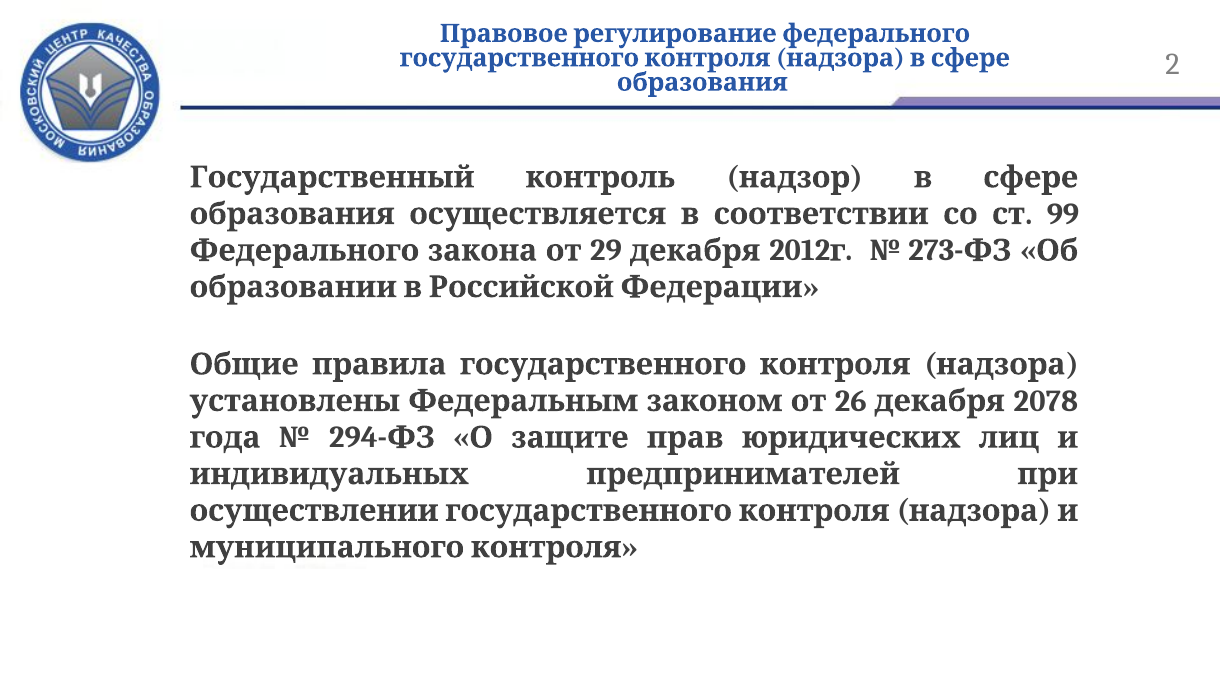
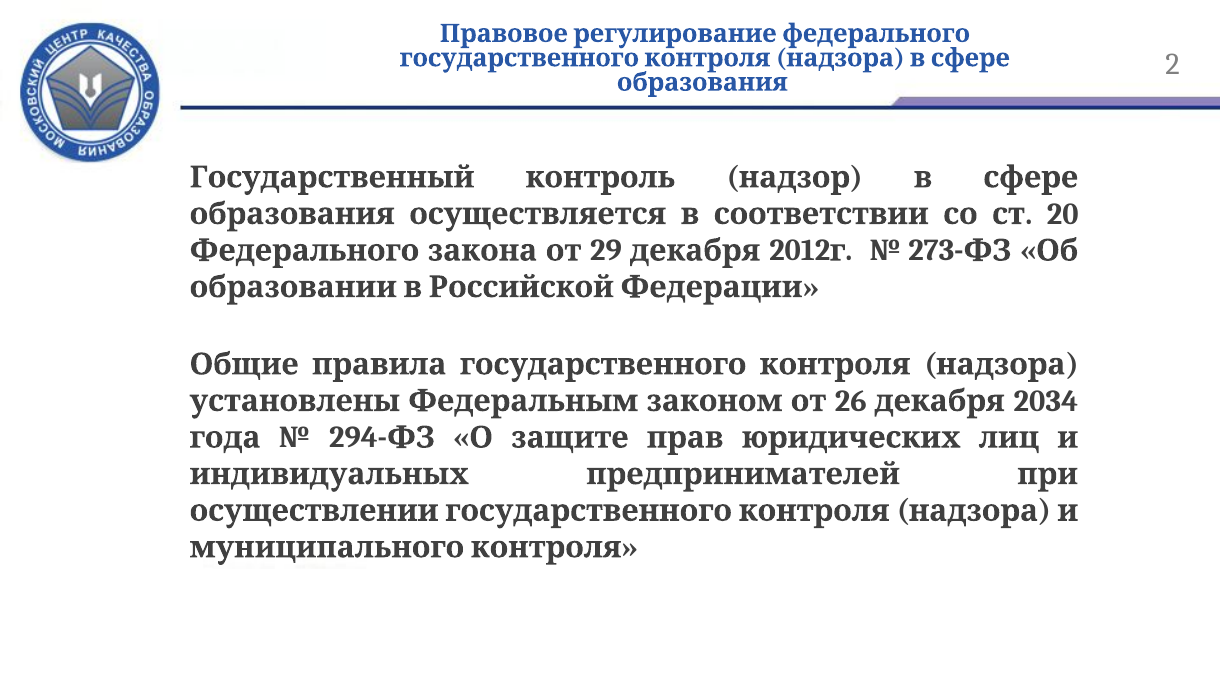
99: 99 -> 20
2078: 2078 -> 2034
